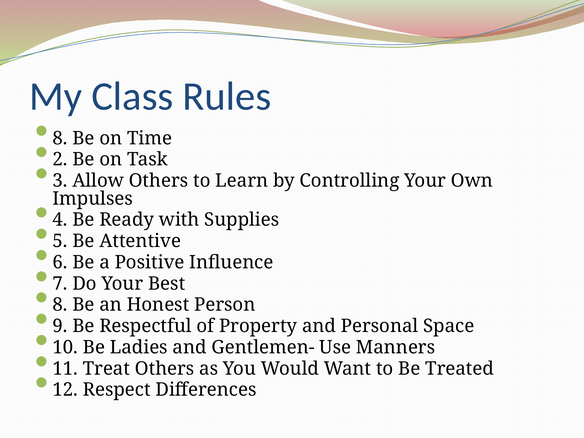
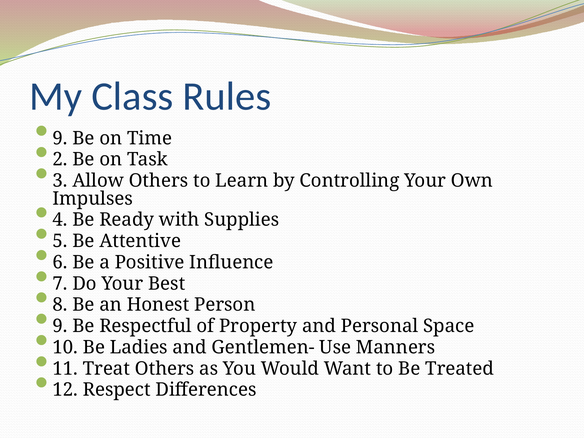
8 at (60, 138): 8 -> 9
